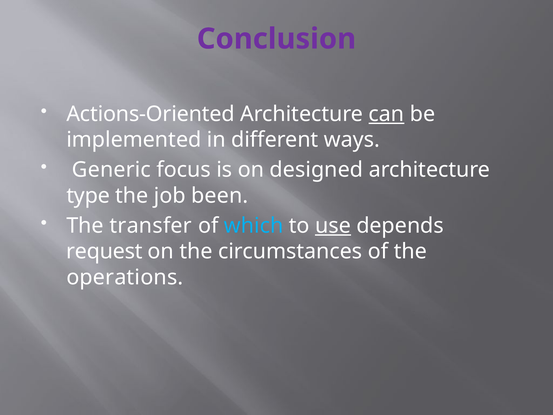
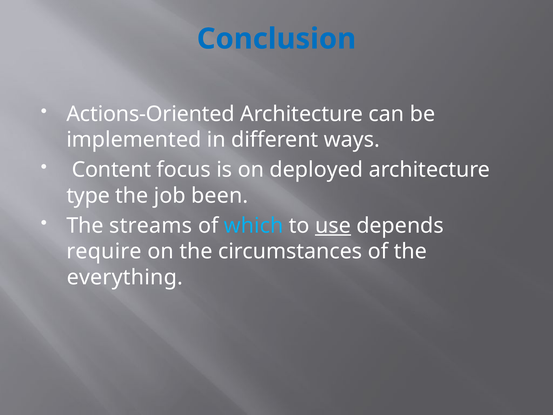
Conclusion colour: purple -> blue
can underline: present -> none
Generic: Generic -> Content
designed: designed -> deployed
transfer: transfer -> streams
request: request -> require
operations: operations -> everything
